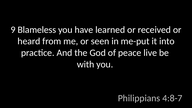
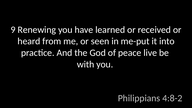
Blameless: Blameless -> Renewing
4:8-7: 4:8-7 -> 4:8-2
